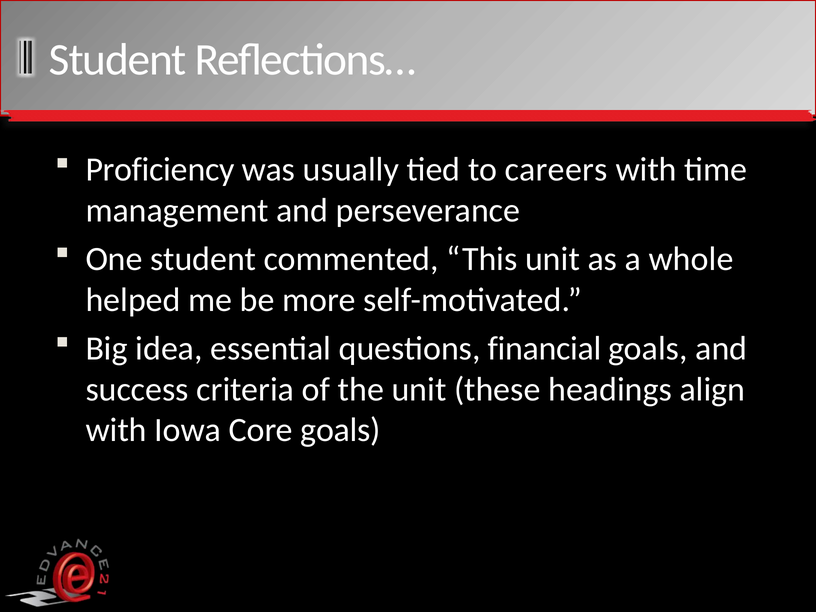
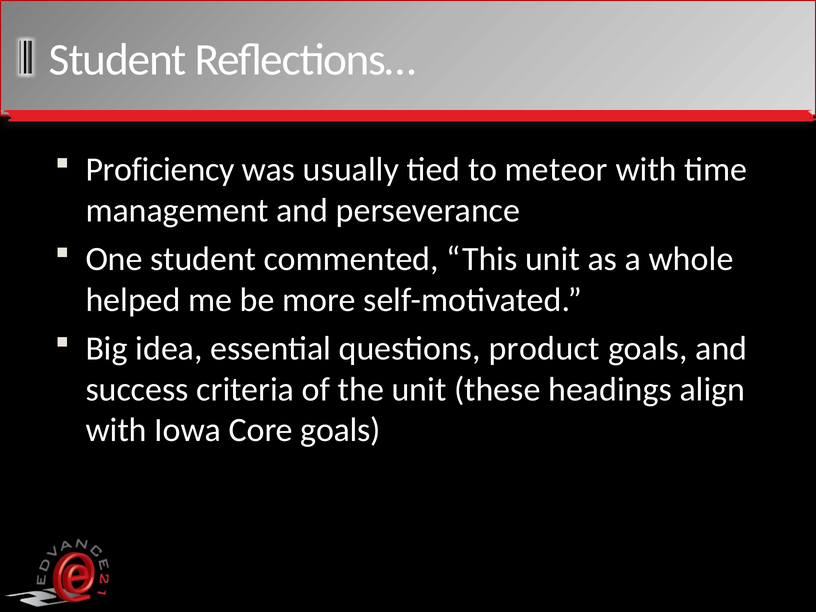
careers: careers -> meteor
financial: financial -> product
